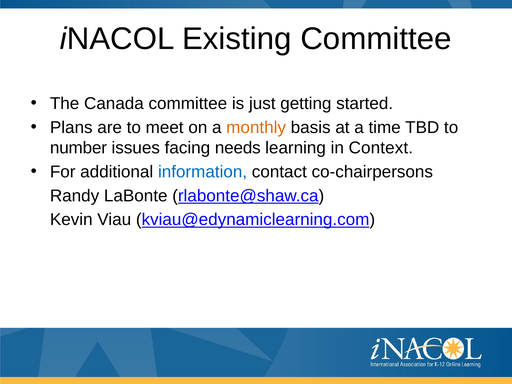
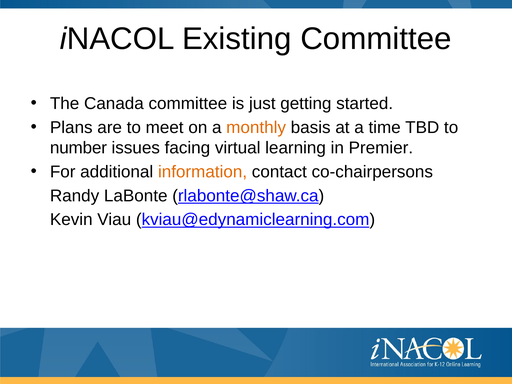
needs: needs -> virtual
Context: Context -> Premier
information colour: blue -> orange
